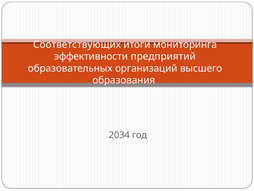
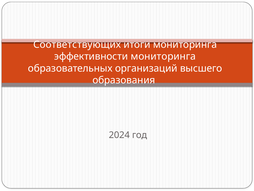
эффективности предприятий: предприятий -> мониторинга
2034: 2034 -> 2024
